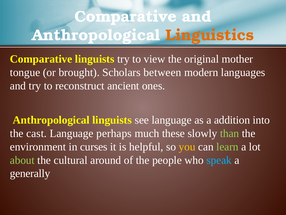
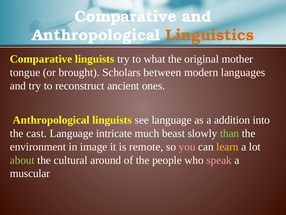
view: view -> what
perhaps: perhaps -> intricate
these: these -> beast
curses: curses -> image
helpful: helpful -> remote
you colour: yellow -> pink
learn colour: light green -> yellow
speak colour: light blue -> pink
generally: generally -> muscular
